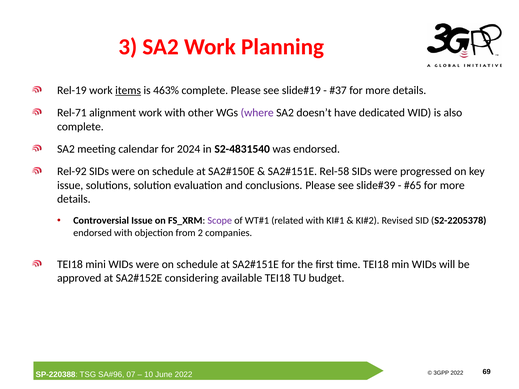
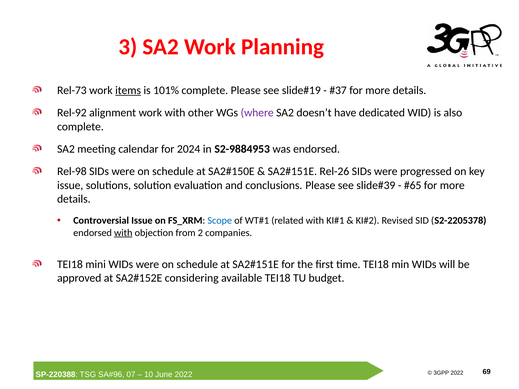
Rel-19: Rel-19 -> Rel-73
463%: 463% -> 101%
Rel-71: Rel-71 -> Rel-92
S2-4831540: S2-4831540 -> S2-9884953
Rel-92: Rel-92 -> Rel-98
Rel-58: Rel-58 -> Rel-26
Scope colour: purple -> blue
with at (123, 233) underline: none -> present
